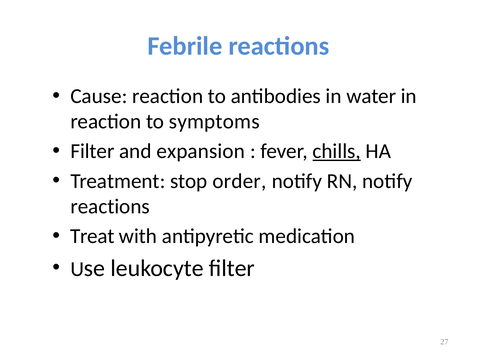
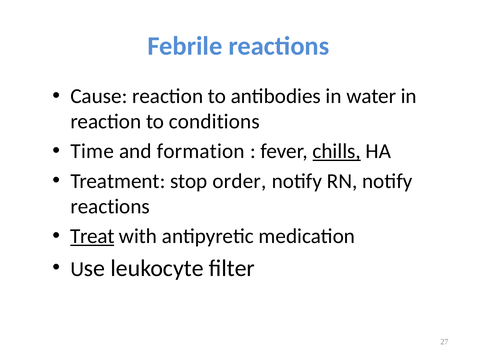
symptoms: symptoms -> conditions
Filter at (92, 151): Filter -> Time
expansion: expansion -> formation
Treat underline: none -> present
